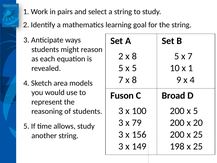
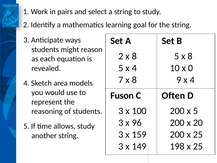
5 x 7: 7 -> 8
5 x 5: 5 -> 4
x 1: 1 -> 0
Broad: Broad -> Often
79: 79 -> 96
156: 156 -> 159
